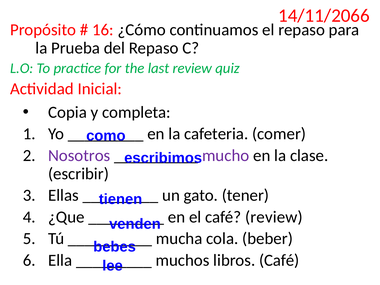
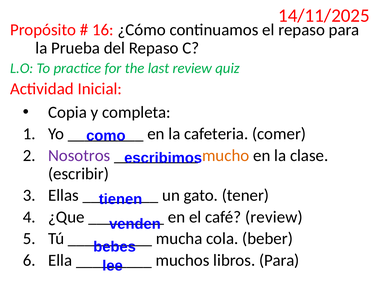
14/11/2066: 14/11/2066 -> 14/11/2025
mucho colour: purple -> orange
libros Café: Café -> Para
